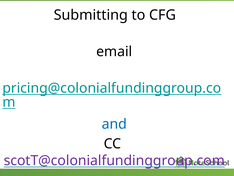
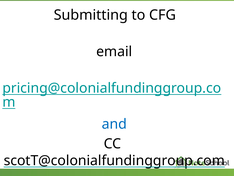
scotT@colonialfundinggroup.com colour: purple -> black
